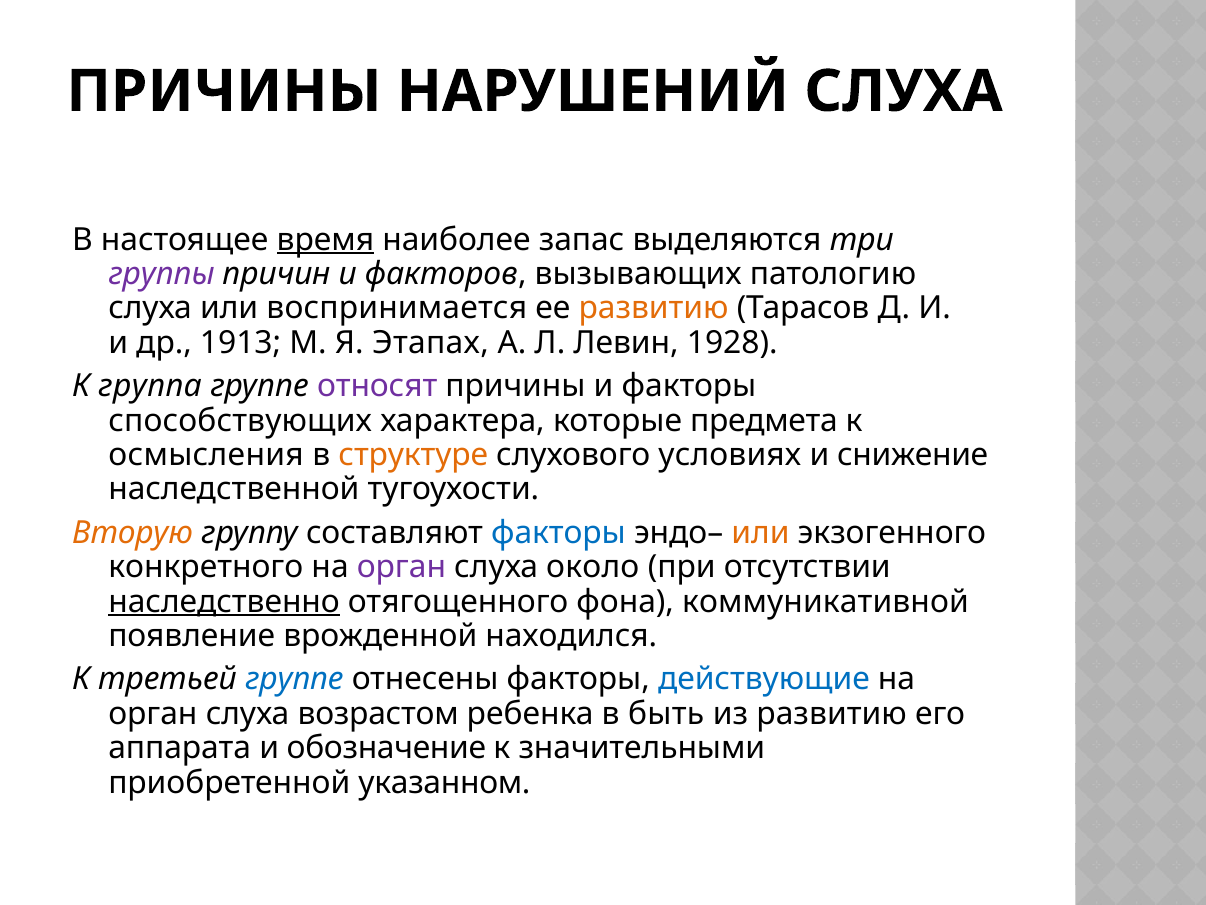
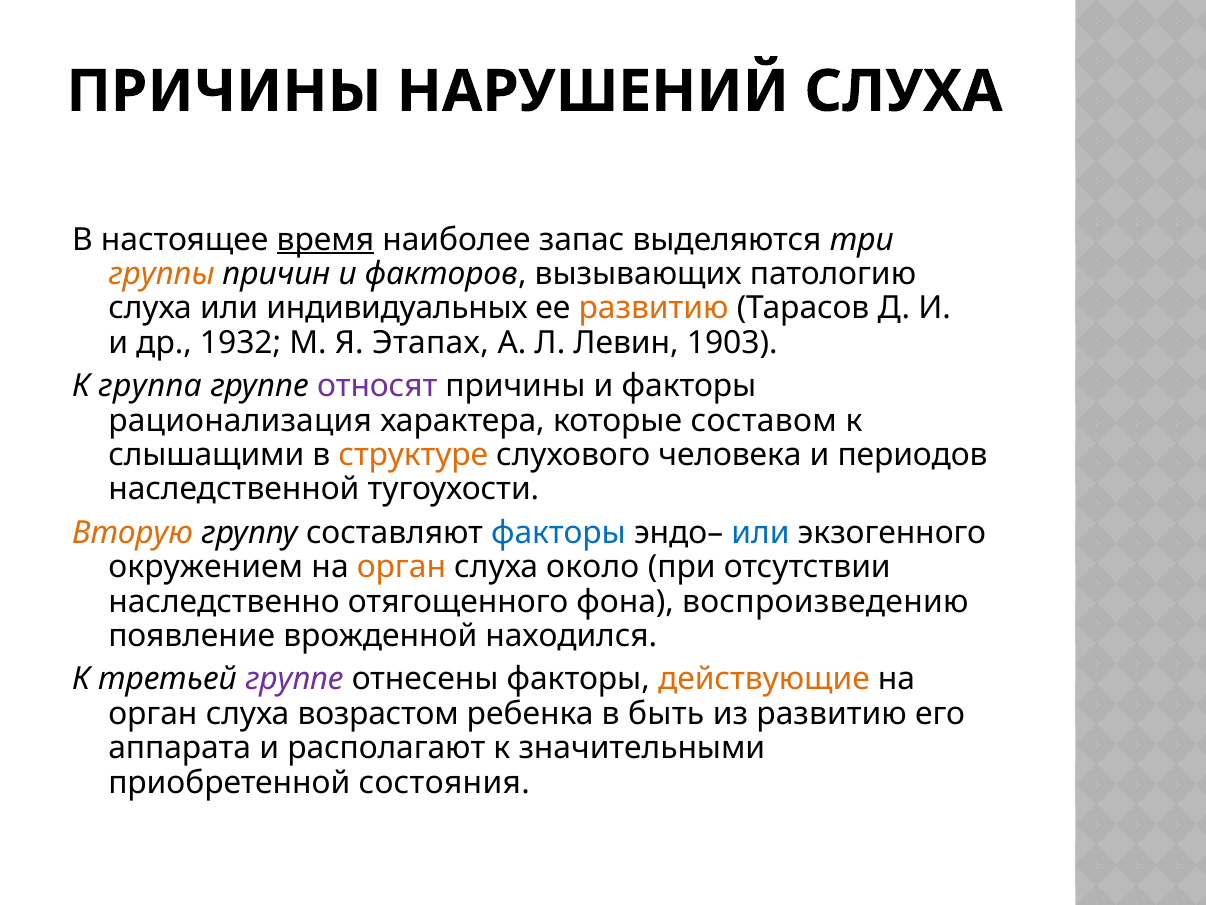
группы colour: purple -> orange
воспринимается: воспринимается -> индивидуальных
1913: 1913 -> 1932
1928: 1928 -> 1903
способствующих: способствующих -> рационализация
предмета: предмета -> составом
осмысления: осмысления -> слышащими
условиях: условиях -> человека
снижение: снижение -> периодов
или at (761, 533) colour: orange -> blue
конкретного: конкретного -> окружением
орган at (401, 567) colour: purple -> orange
наследственно underline: present -> none
коммуникативной: коммуникативной -> воспроизведению
группе at (294, 679) colour: blue -> purple
действующие colour: blue -> orange
обозначение: обозначение -> располагают
указанном: указанном -> состояния
